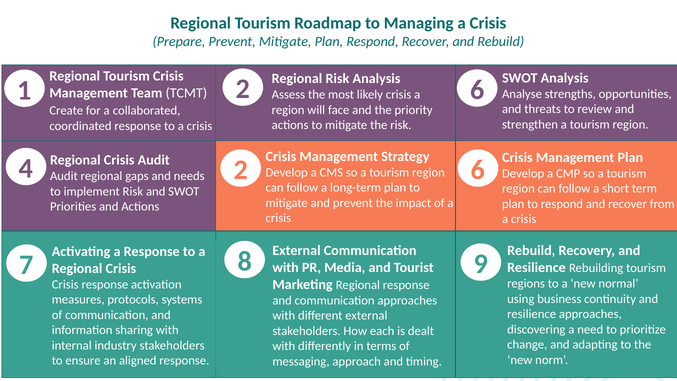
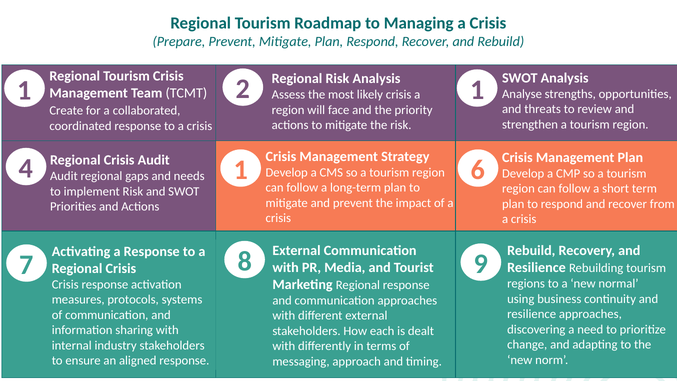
6 at (477, 90): 6 -> 1
4 2: 2 -> 1
